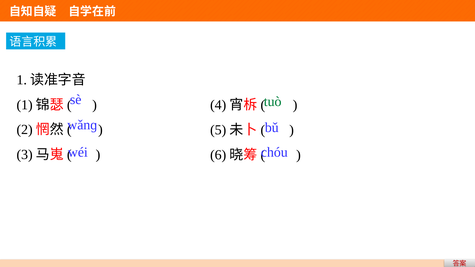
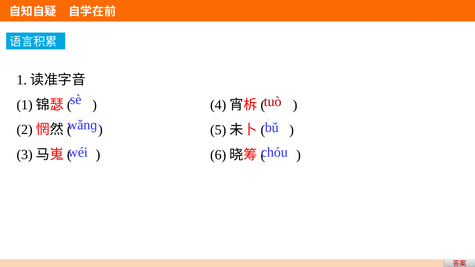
tuò colour: green -> red
